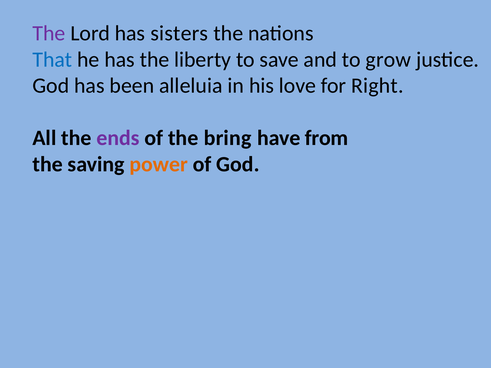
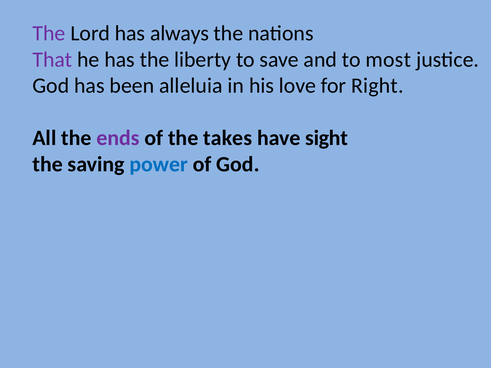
sisters: sisters -> always
That colour: blue -> purple
grow: grow -> most
bring: bring -> takes
from: from -> sight
power colour: orange -> blue
